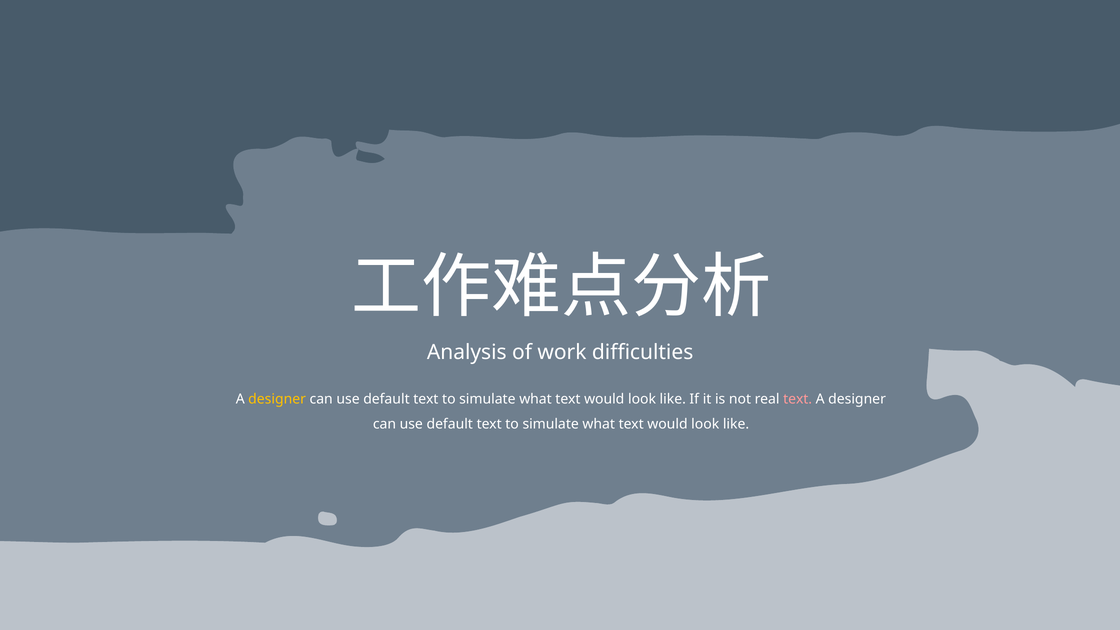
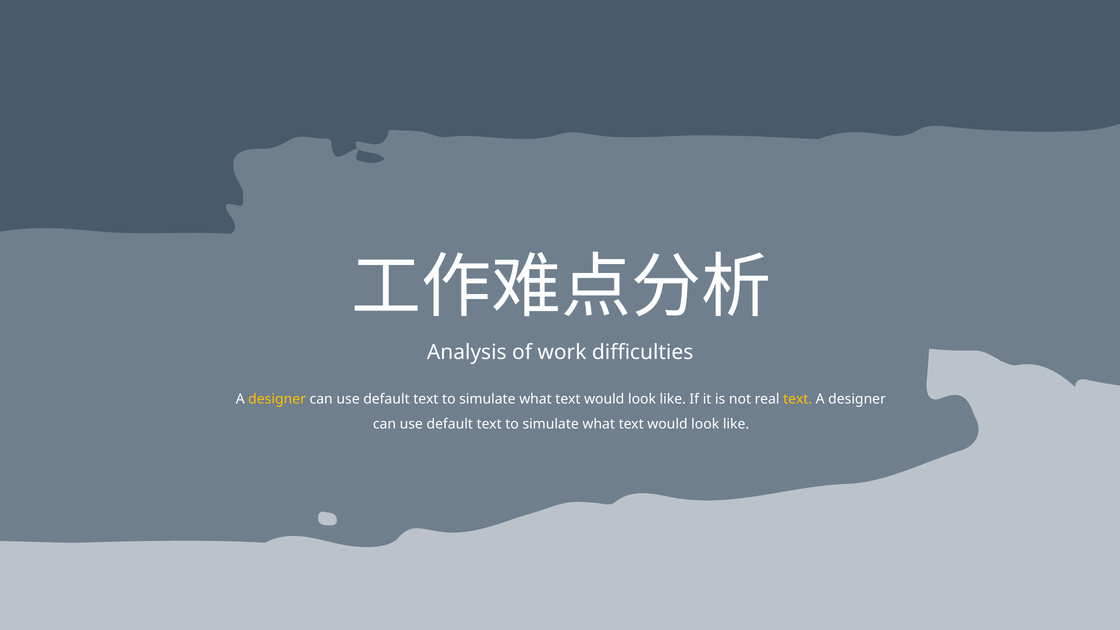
text at (798, 399) colour: pink -> yellow
